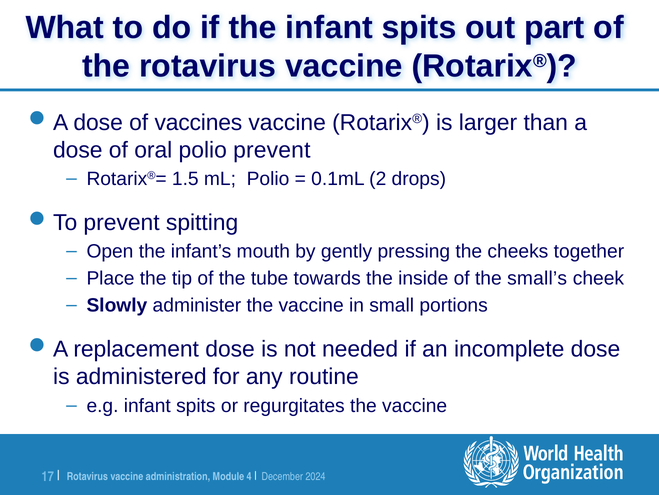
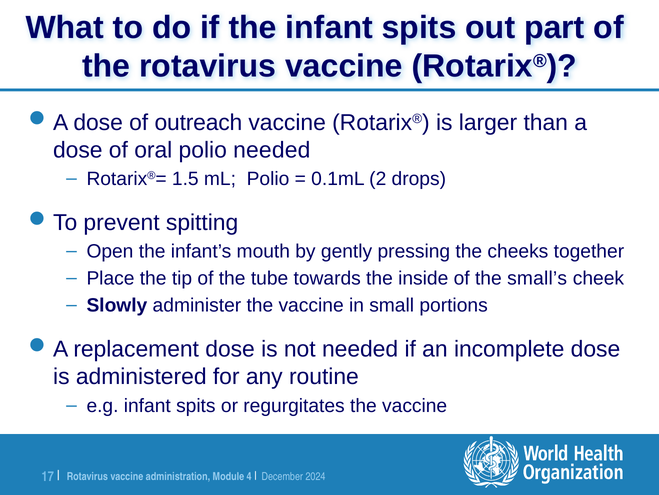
vaccines: vaccines -> outreach
polio prevent: prevent -> needed
